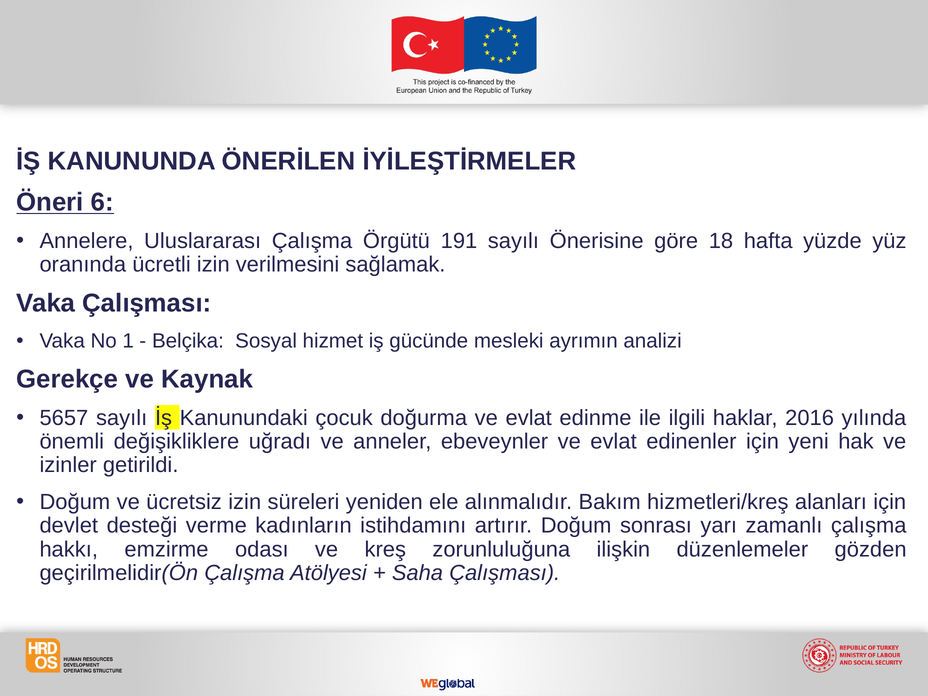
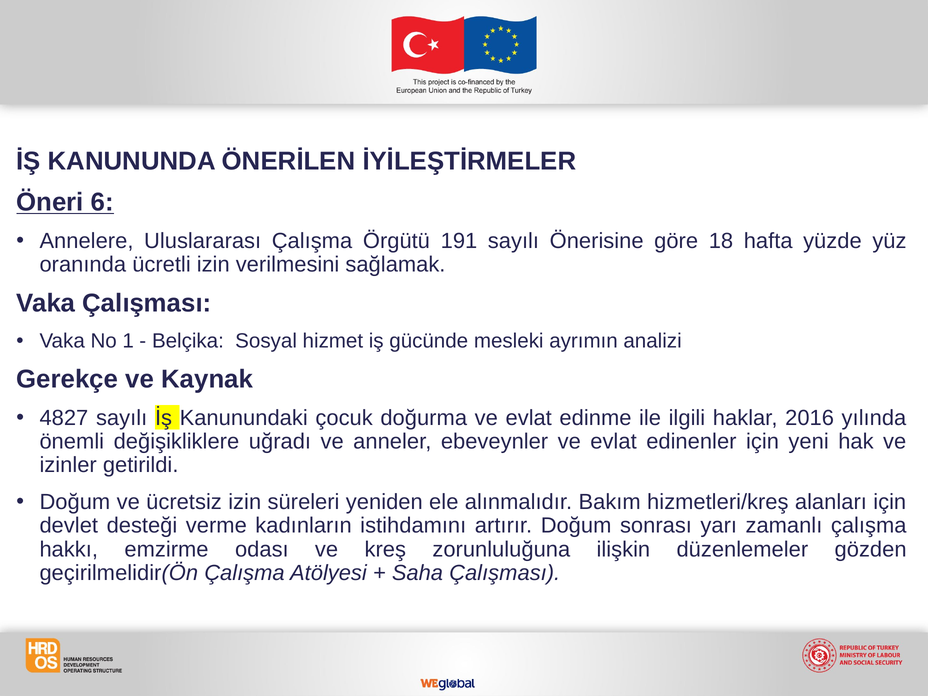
5657: 5657 -> 4827
